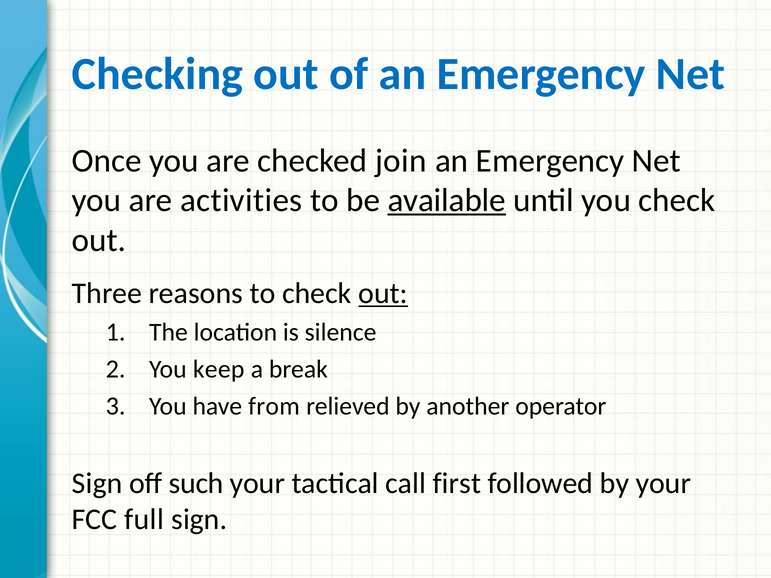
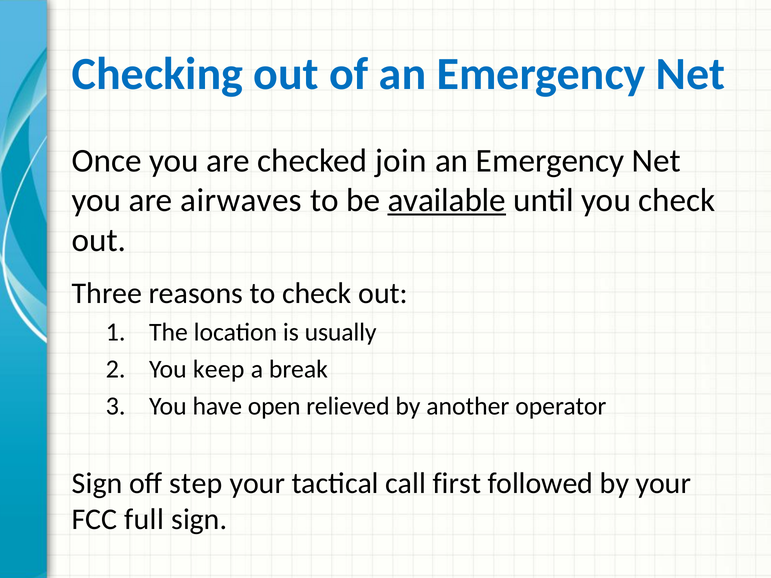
activities: activities -> airwaves
out at (383, 293) underline: present -> none
silence: silence -> usually
from: from -> open
such: such -> step
